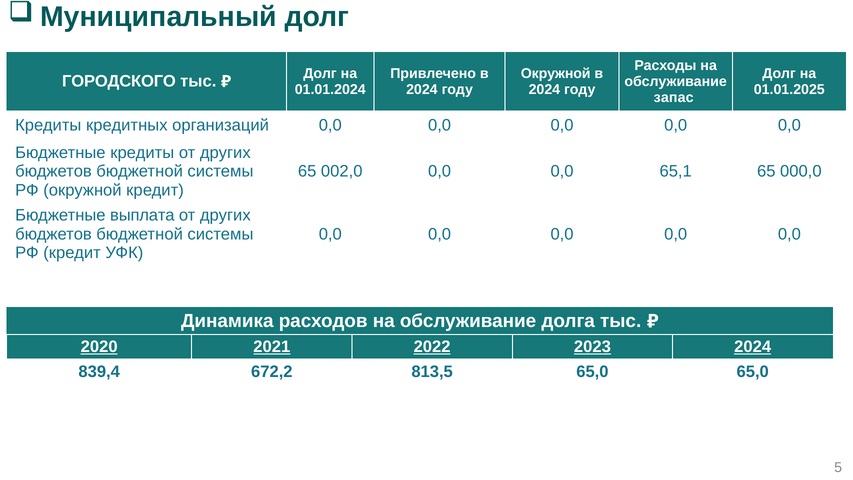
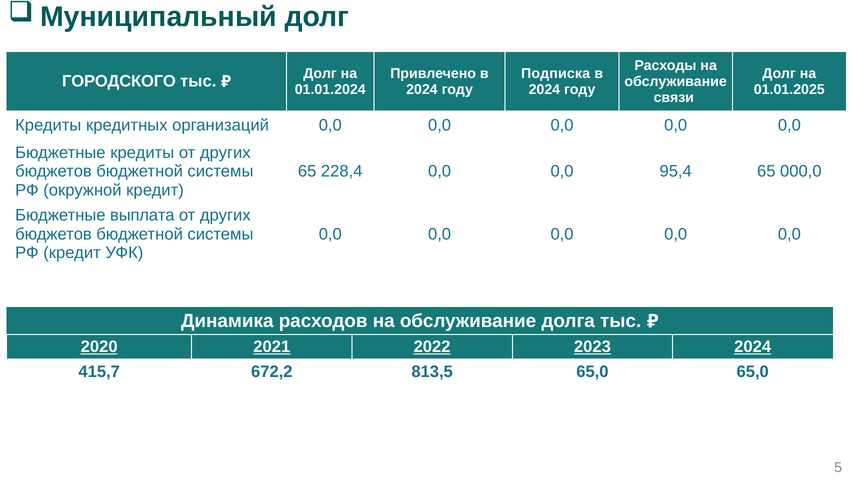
Окружной at (556, 73): Окружной -> Подписка
запас: запас -> связи
002,0: 002,0 -> 228,4
65,1: 65,1 -> 95,4
839,4: 839,4 -> 415,7
